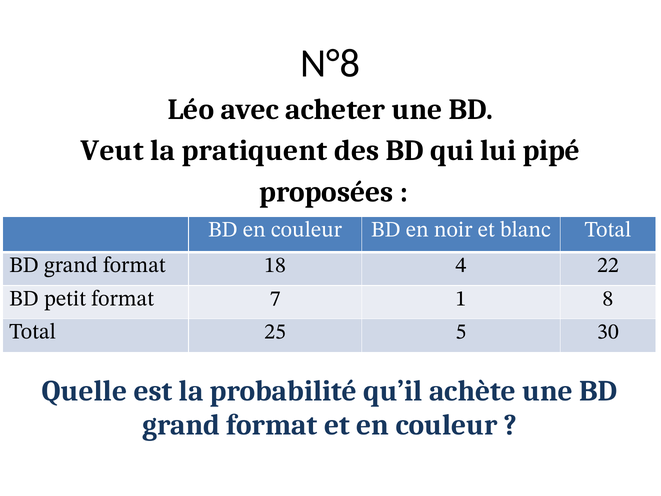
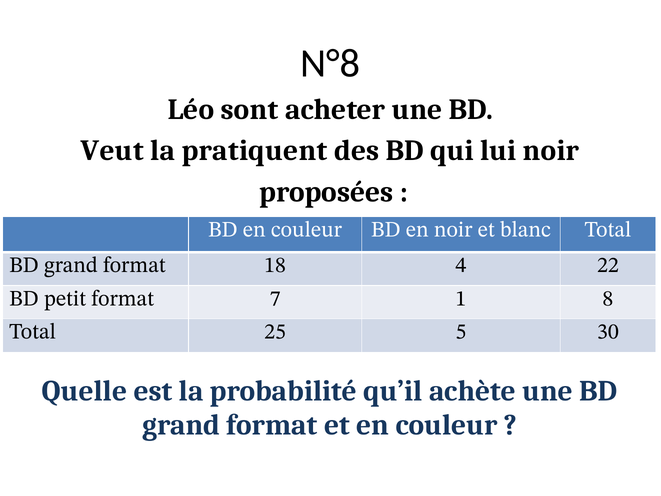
avec: avec -> sont
lui pipé: pipé -> noir
